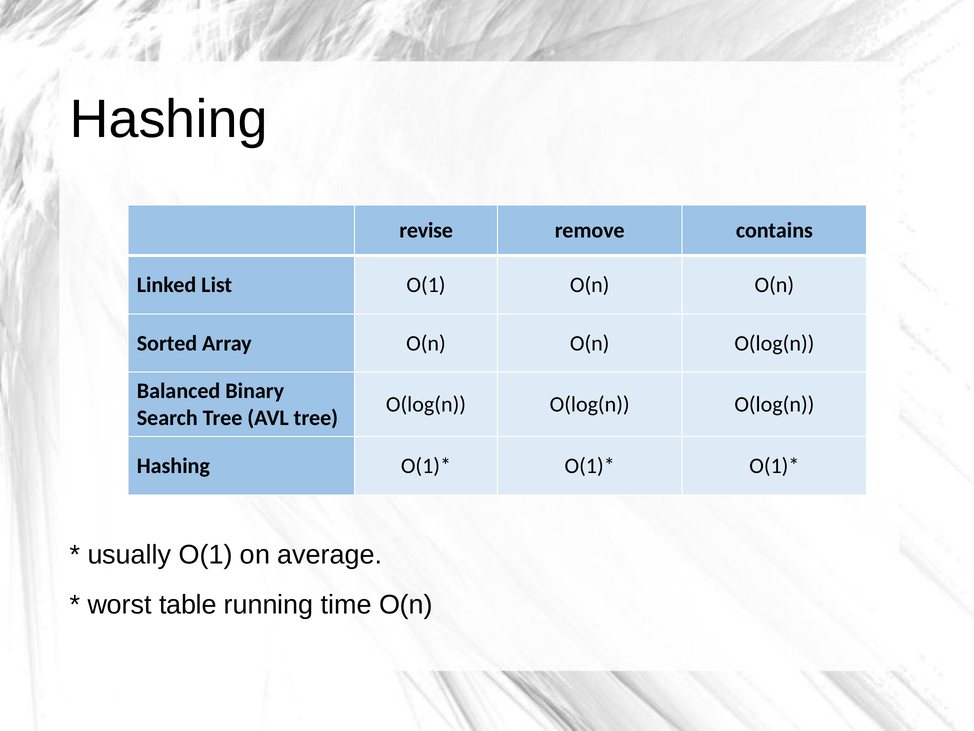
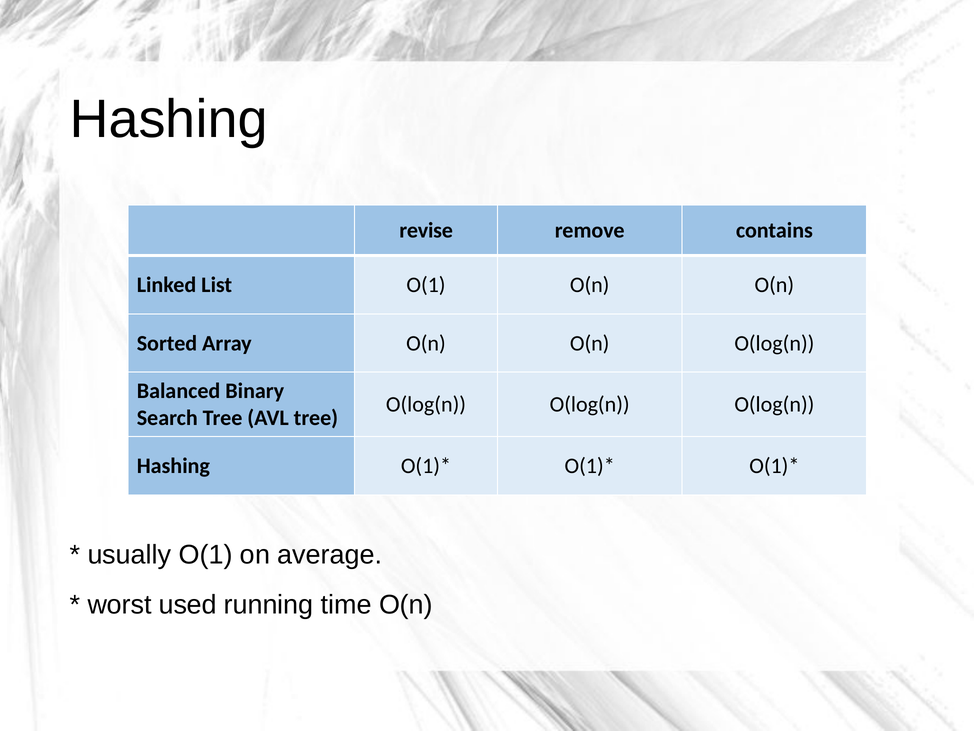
table: table -> used
